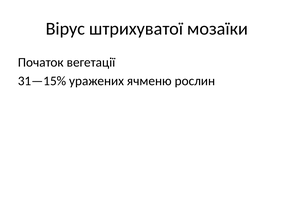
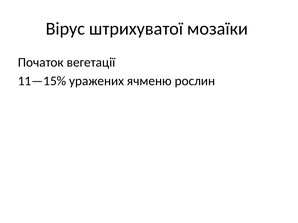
31—15%: 31—15% -> 11—15%
